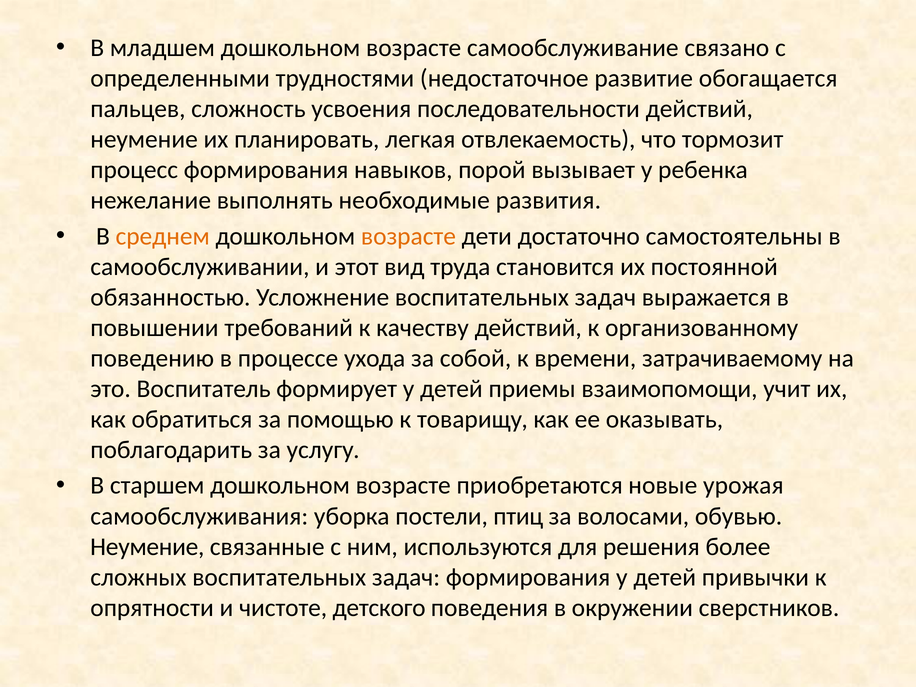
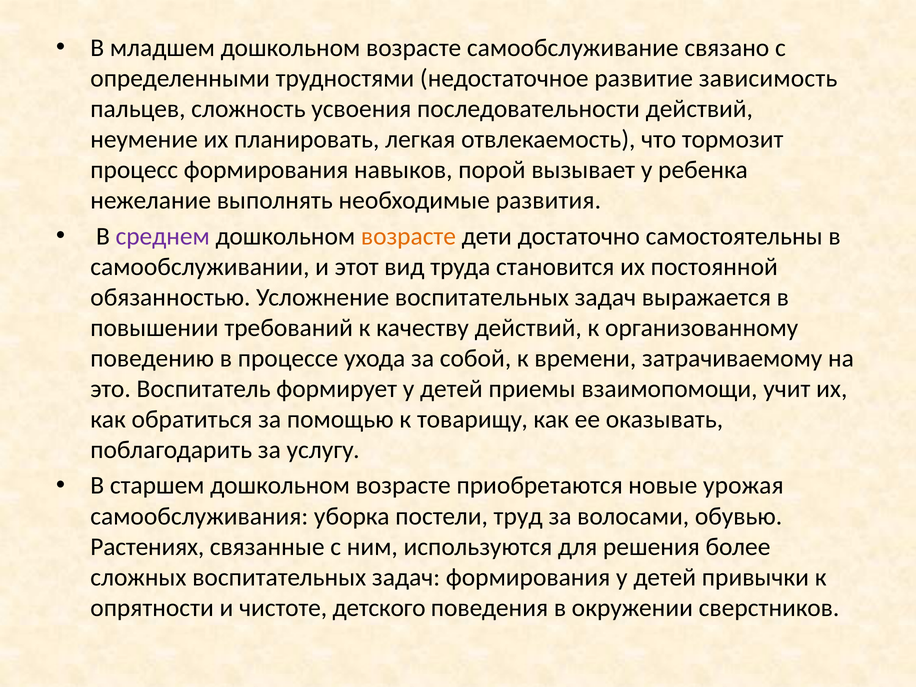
обогащается: обогащается -> зависимость
среднем colour: orange -> purple
птиц: птиц -> труд
Неумение at (147, 547): Неумение -> Растениях
